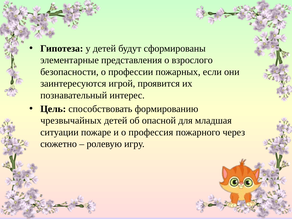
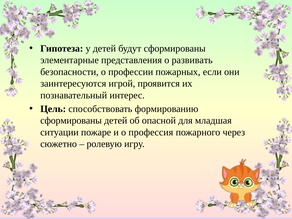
взрослого: взрослого -> развивать
чрезвычайных at (71, 121): чрезвычайных -> сформированы
